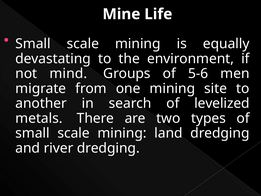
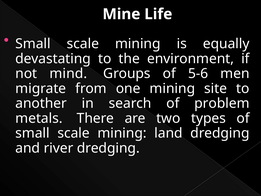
levelized: levelized -> problem
